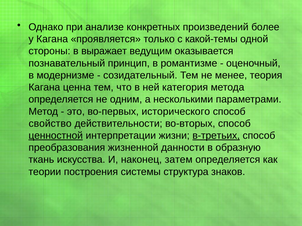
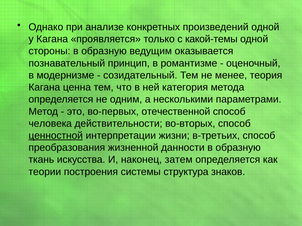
произведений более: более -> одной
стороны в выражает: выражает -> образную
исторического: исторического -> отечественной
свойство: свойство -> человека
в-третьих underline: present -> none
